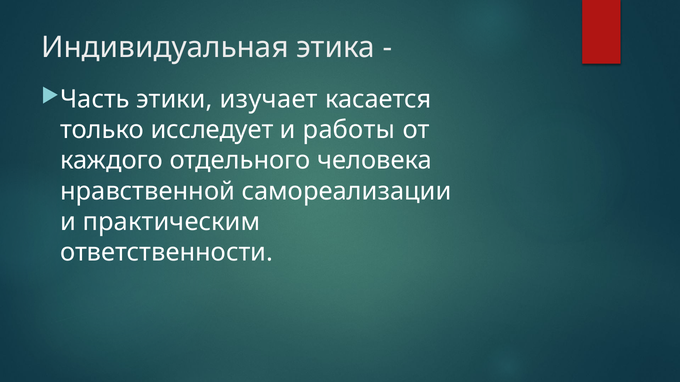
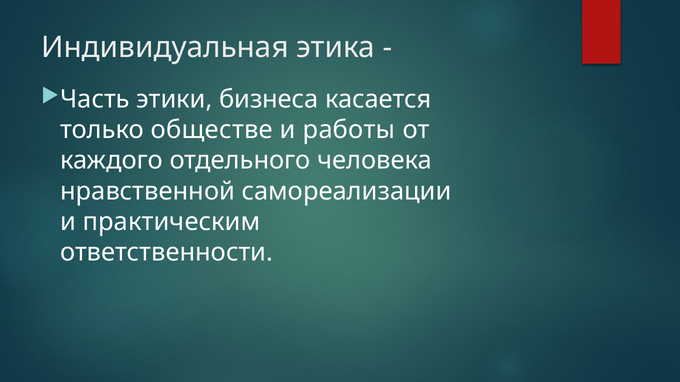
изучает: изучает -> бизнеса
исследует: исследует -> обществе
